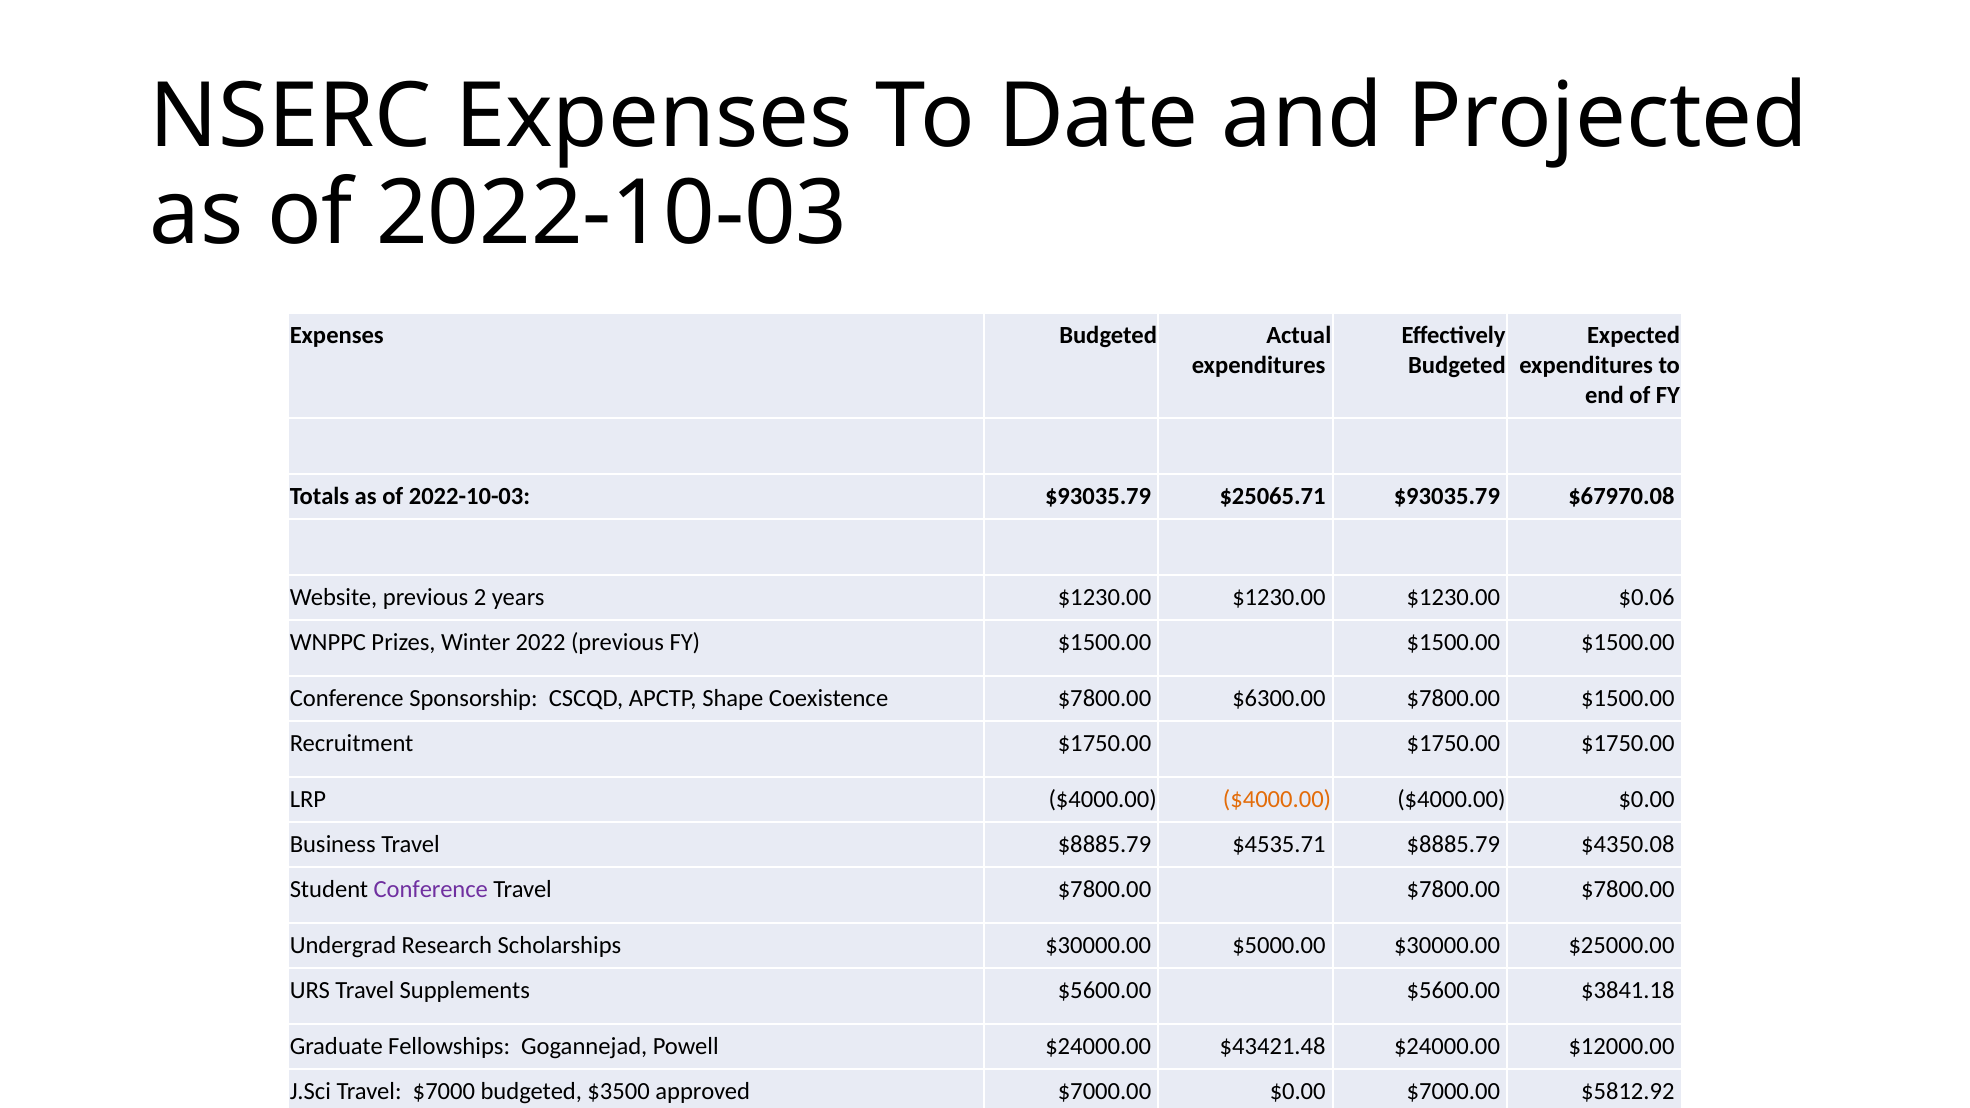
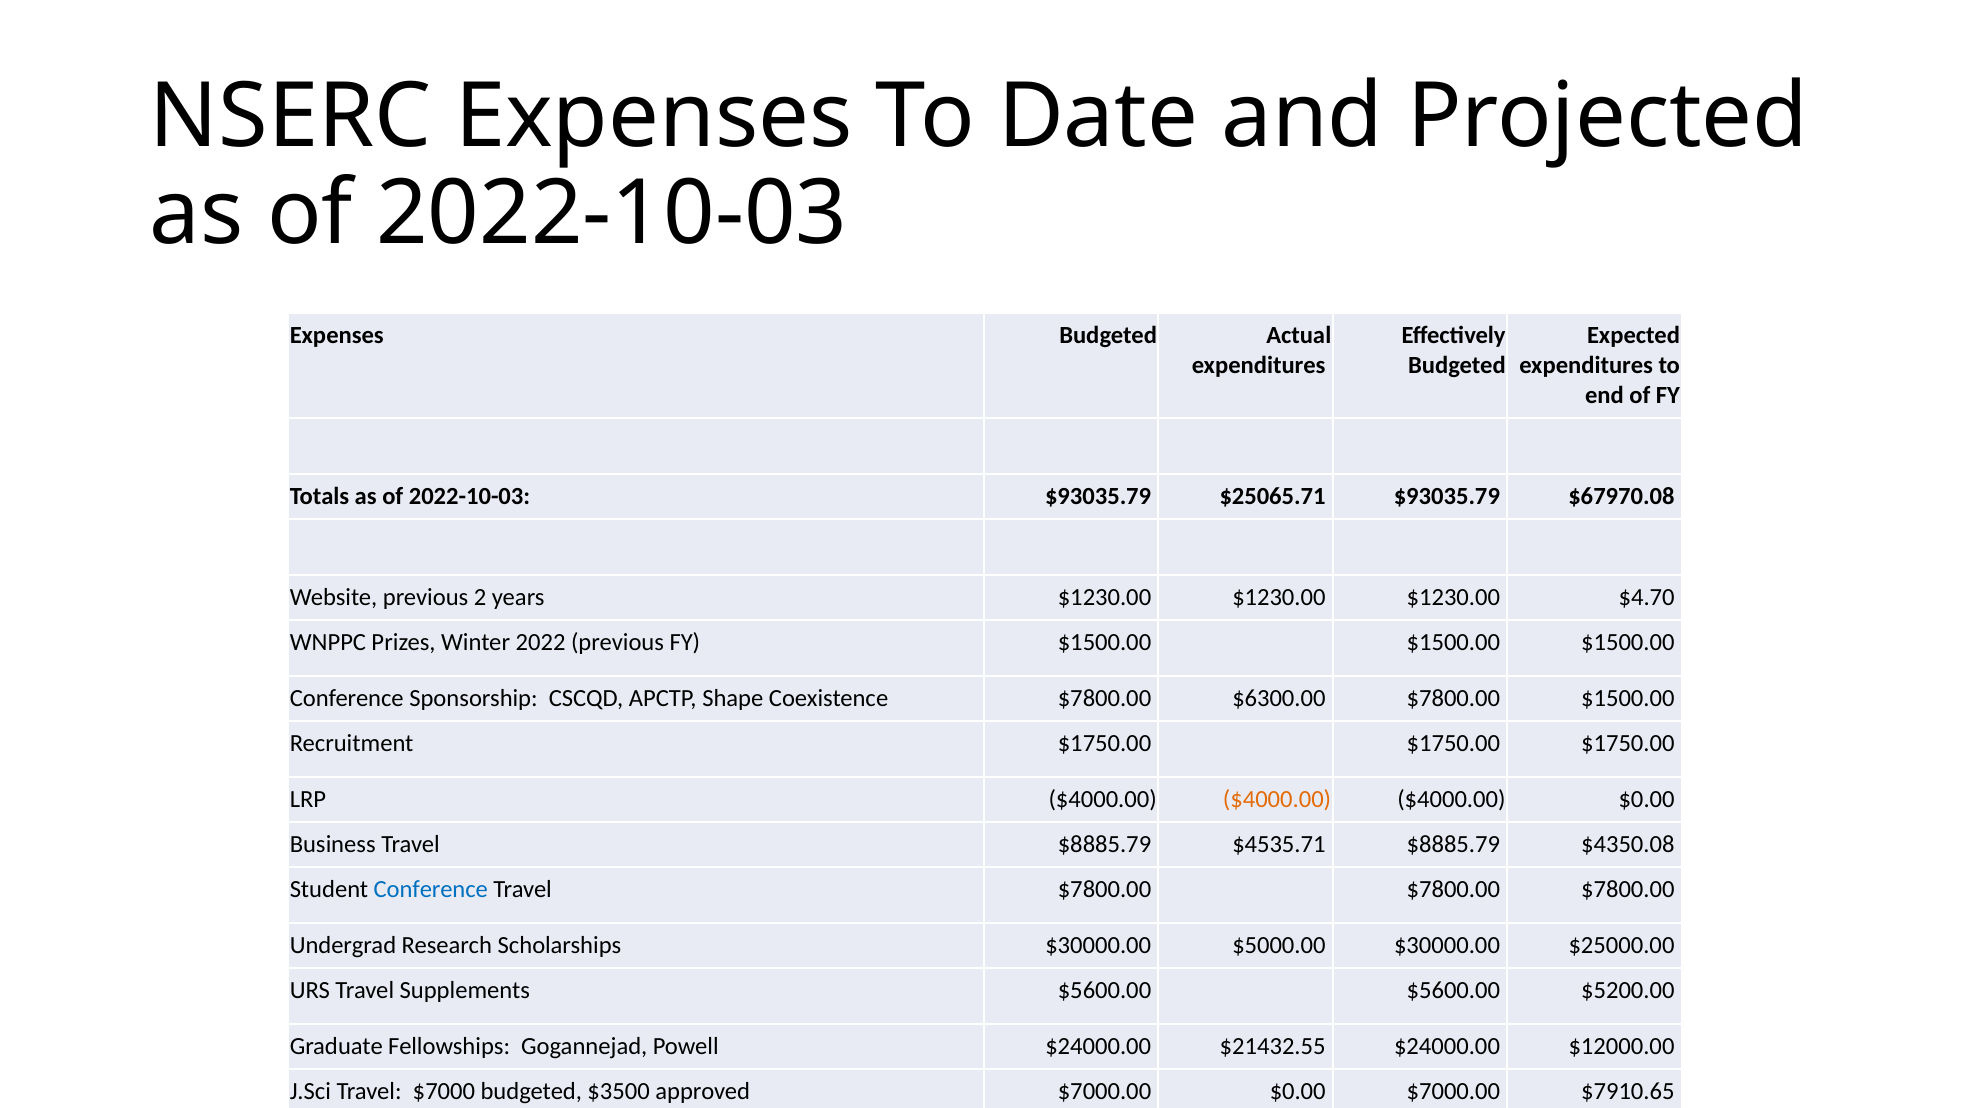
$0.06: $0.06 -> $4.70
Conference at (431, 890) colour: purple -> blue
$3841.18: $3841.18 -> $5200.00
$43421.48: $43421.48 -> $21432.55
$5812.92: $5812.92 -> $7910.65
